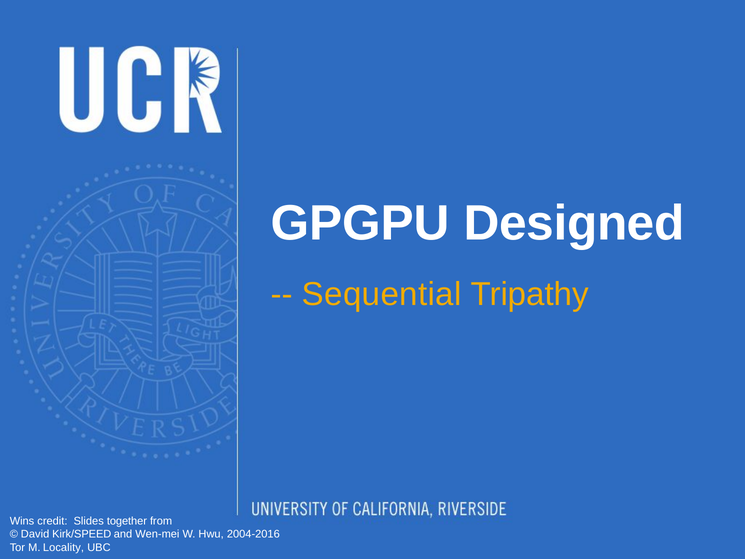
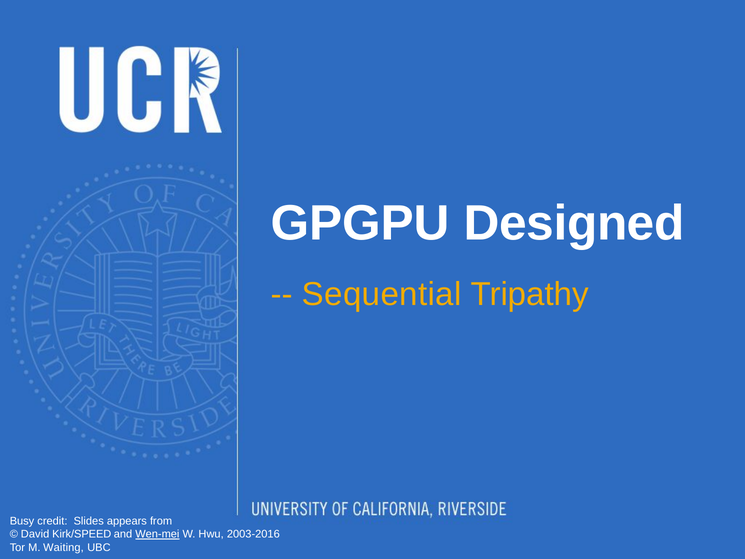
Wins: Wins -> Busy
together: together -> appears
Wen-mei underline: none -> present
2004-2016: 2004-2016 -> 2003-2016
Locality: Locality -> Waiting
